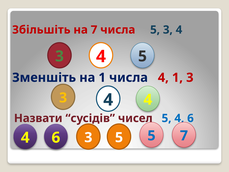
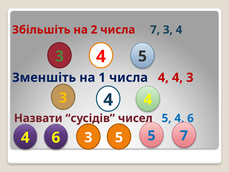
на 7: 7 -> 2
числа 5: 5 -> 7
1 at (177, 77): 1 -> 4
